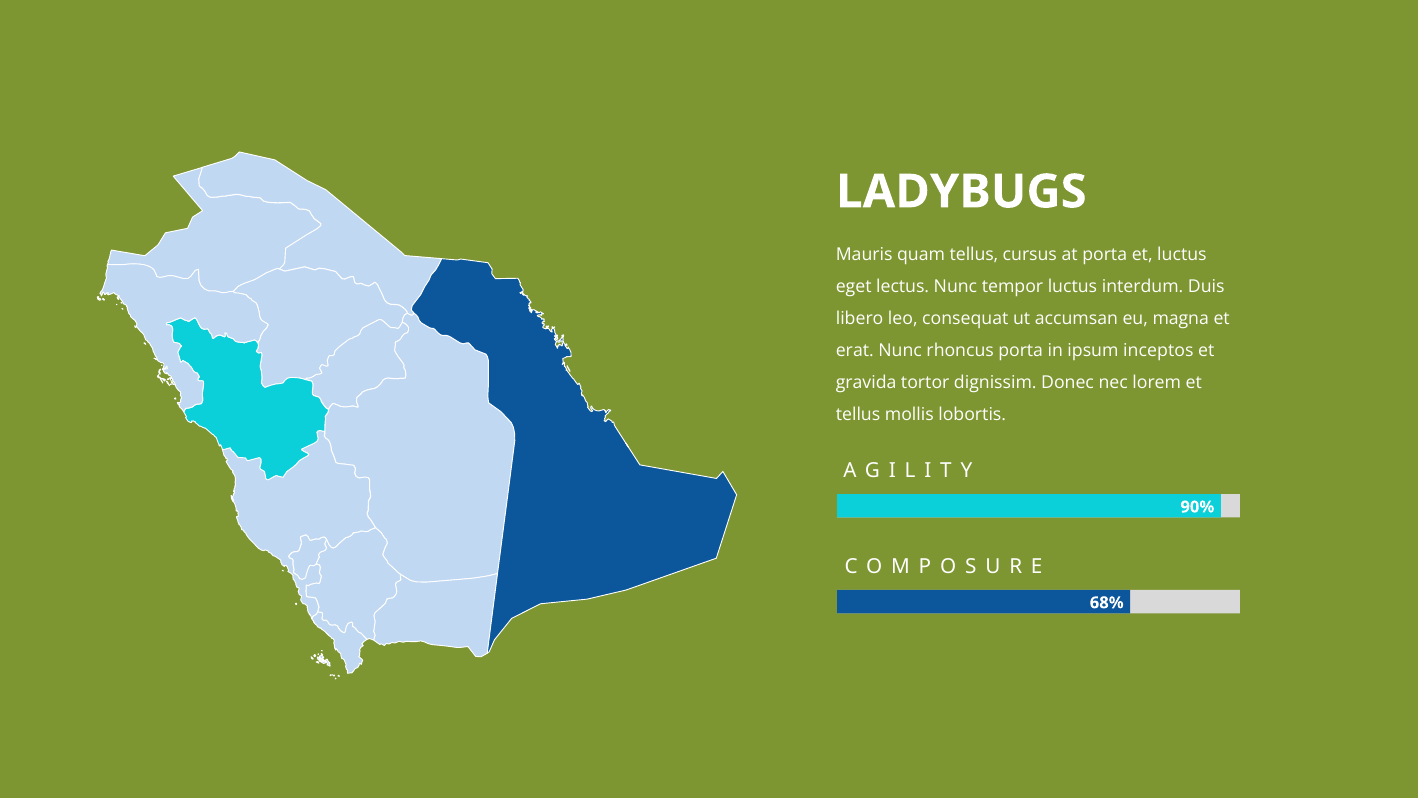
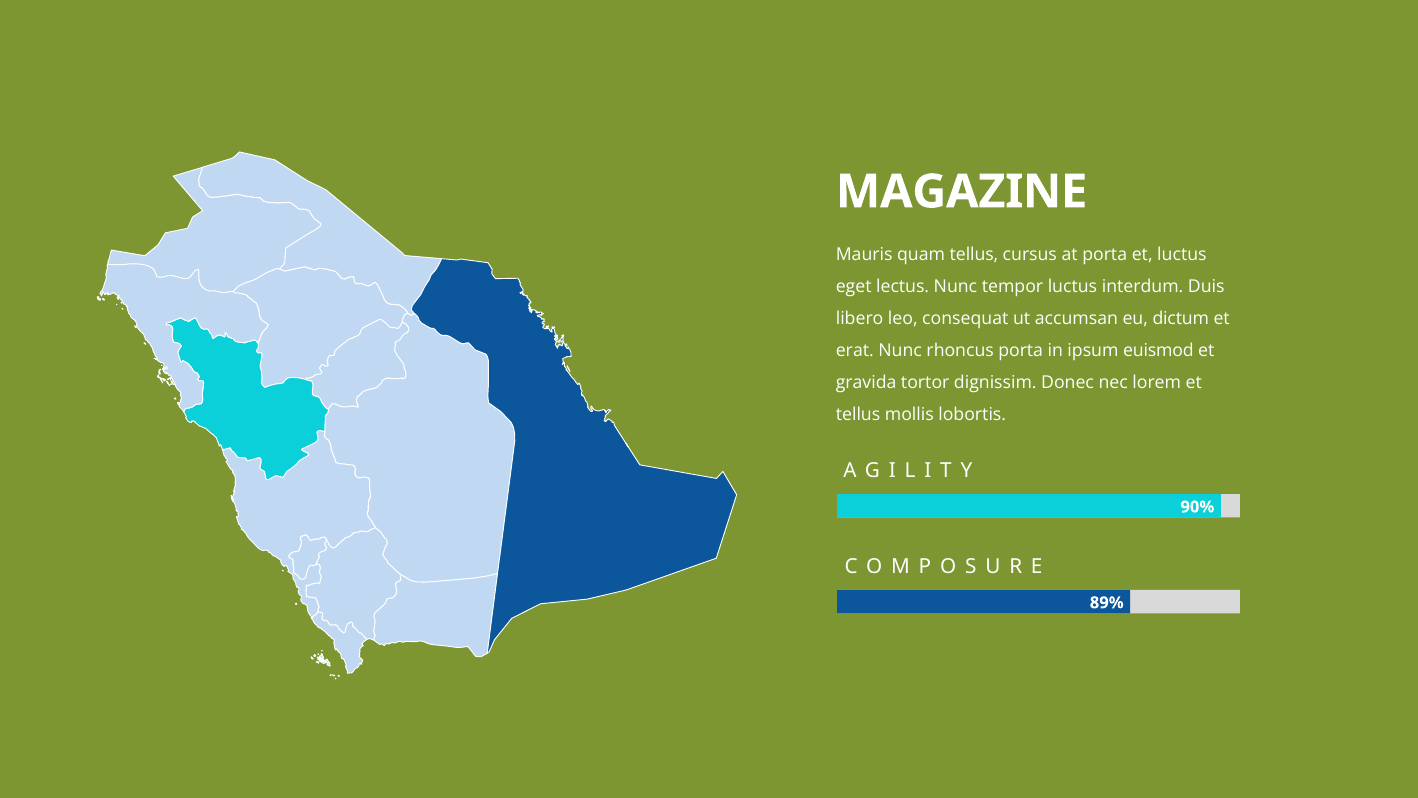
LADYBUGS: LADYBUGS -> MAGAZINE
magna: magna -> dictum
inceptos: inceptos -> euismod
68%: 68% -> 89%
